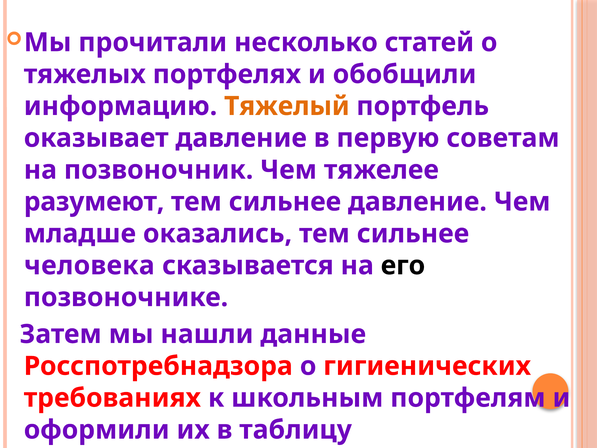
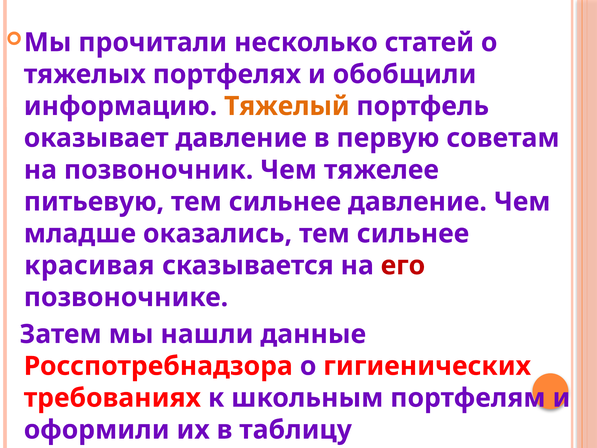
разумеют: разумеют -> питьевую
человека: человека -> красивая
его colour: black -> red
